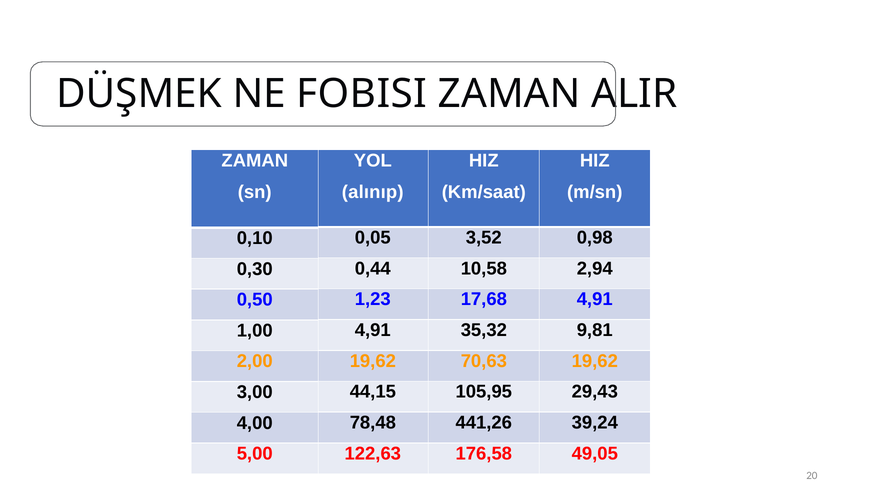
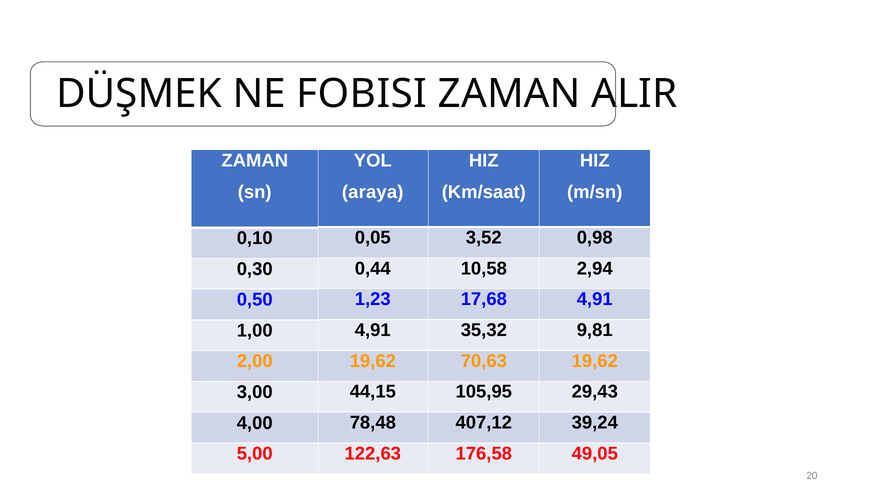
alınıp: alınıp -> araya
441,26: 441,26 -> 407,12
